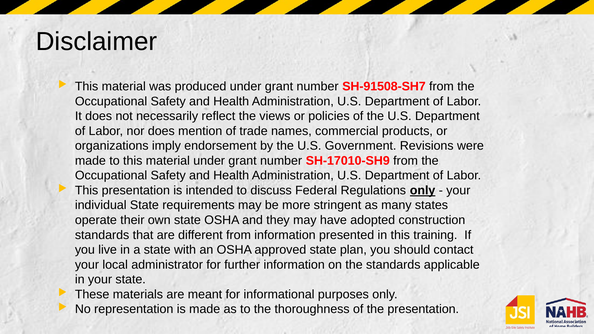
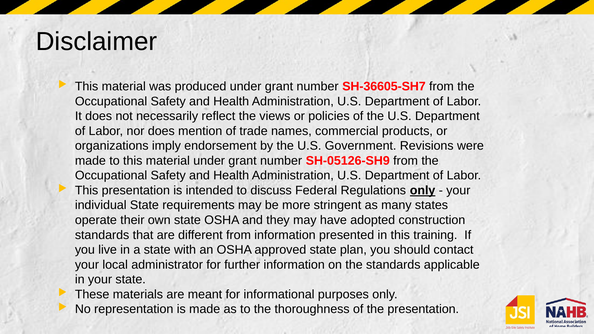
SH-91508-SH7: SH-91508-SH7 -> SH-36605-SH7
SH-17010-SH9: SH-17010-SH9 -> SH-05126-SH9
